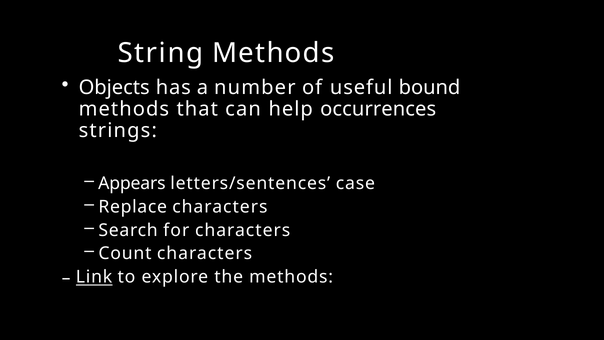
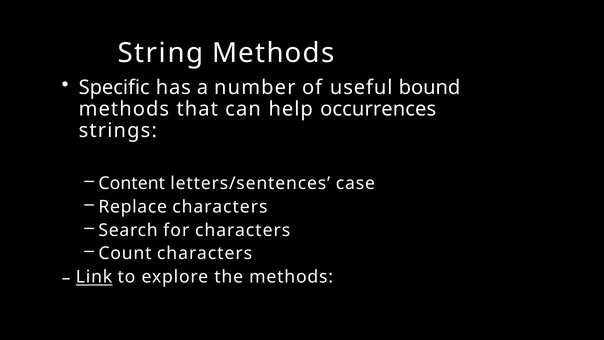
Objects: Objects -> Specific
Appears: Appears -> Content
